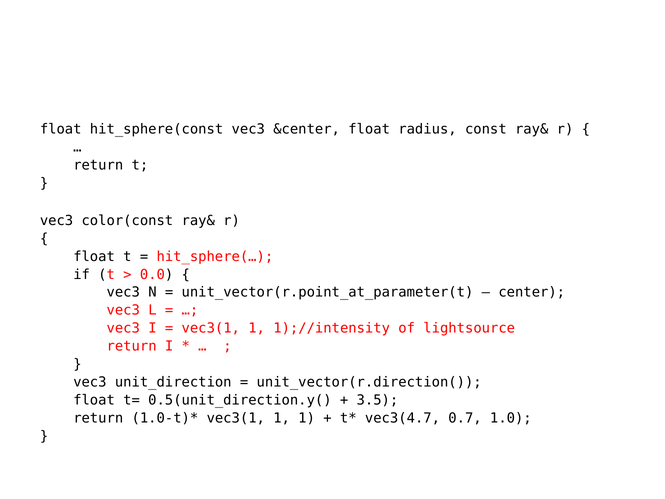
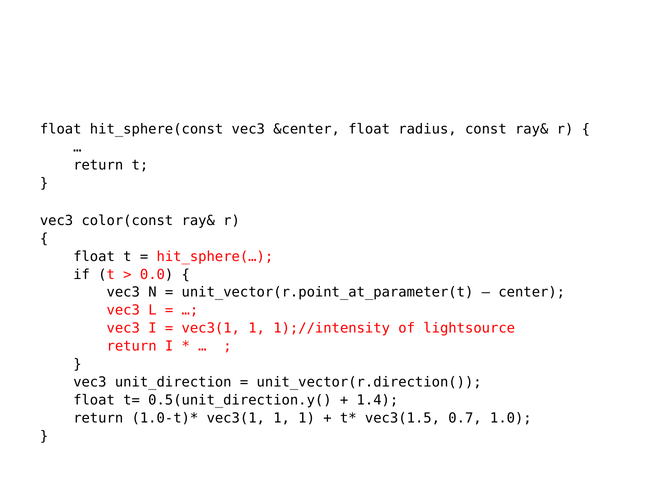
3.5: 3.5 -> 1.4
vec3(4.7: vec3(4.7 -> vec3(1.5
